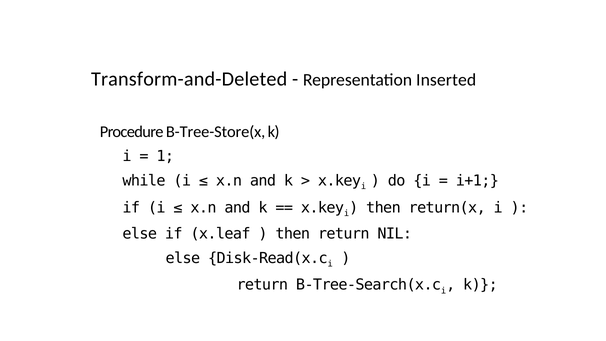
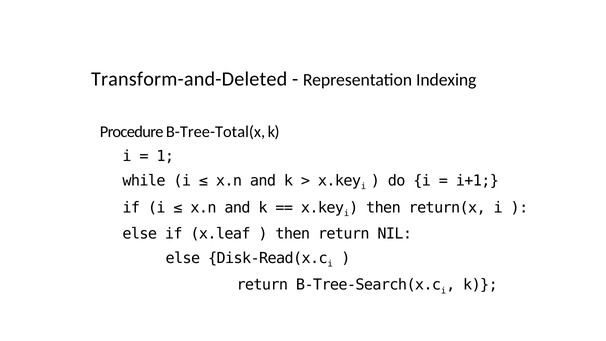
Inserted: Inserted -> Indexing
B-Tree-Store(x: B-Tree-Store(x -> B-Tree-Total(x
